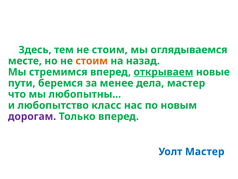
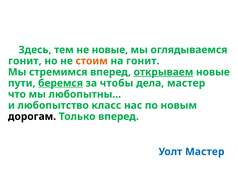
тем не стоим: стоим -> новые
месте at (25, 61): месте -> гонит
на назад: назад -> гонит
беремся underline: none -> present
менее: менее -> чтобы
дорогам colour: purple -> black
